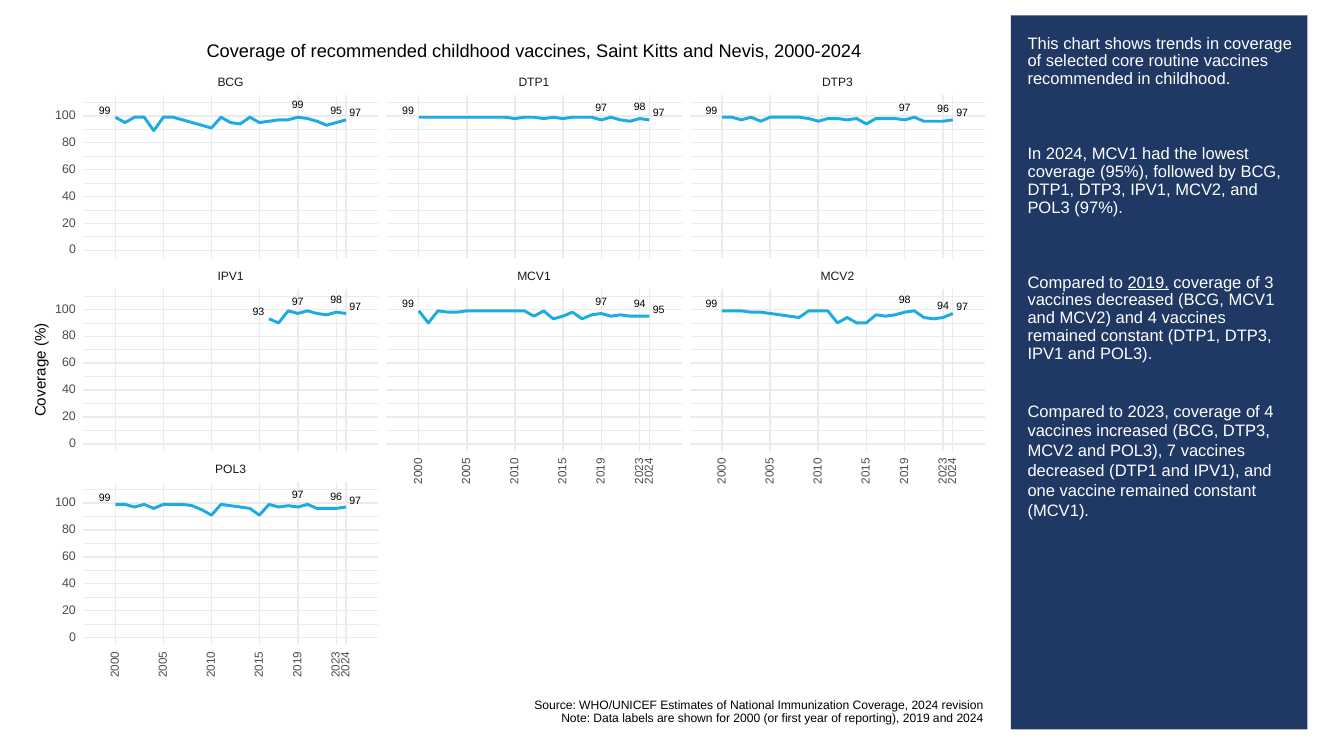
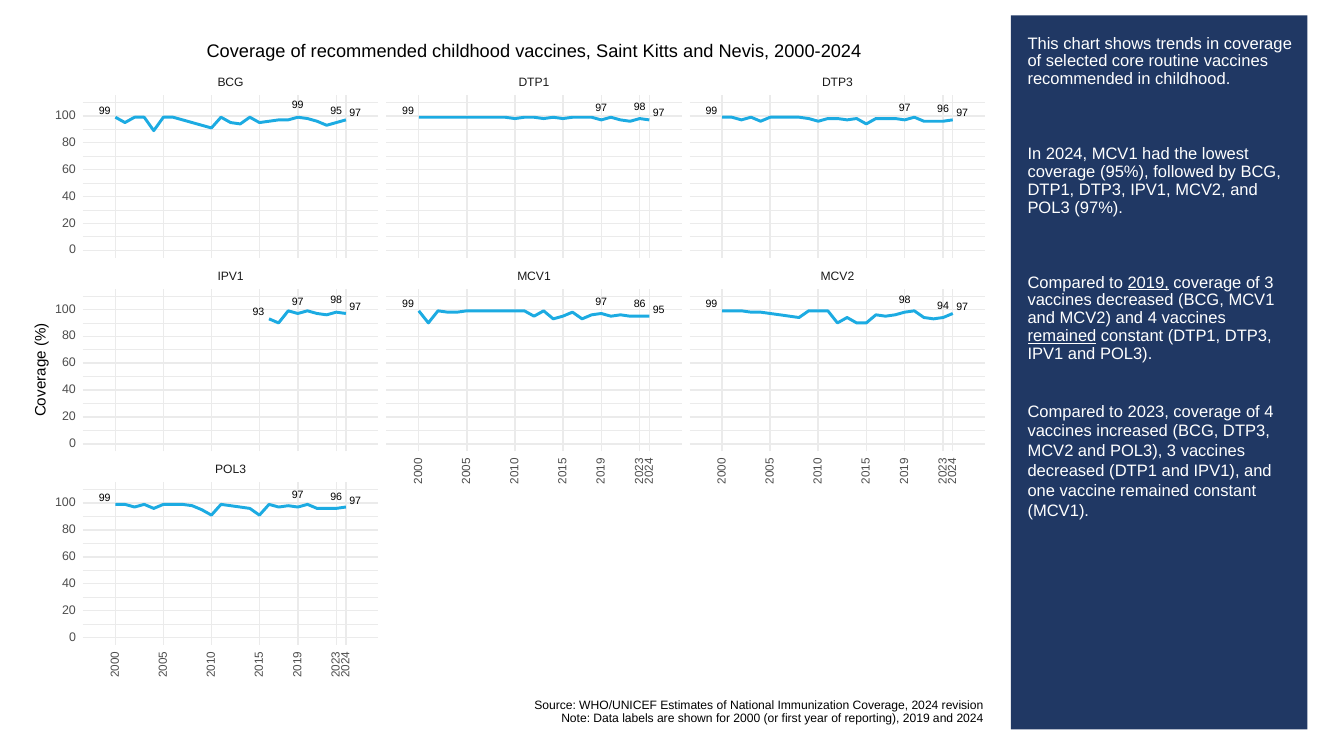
97 94: 94 -> 86
remained at (1062, 336) underline: none -> present
POL3 7: 7 -> 3
